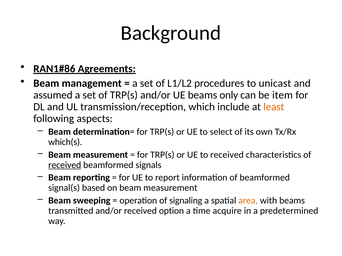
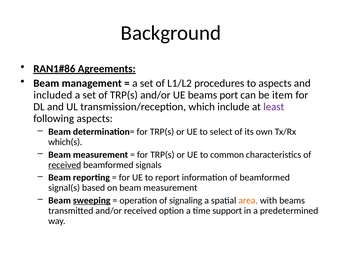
to unicast: unicast -> aspects
assumed: assumed -> included
only: only -> port
least colour: orange -> purple
to received: received -> common
sweeping underline: none -> present
acquire: acquire -> support
